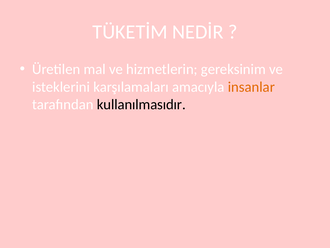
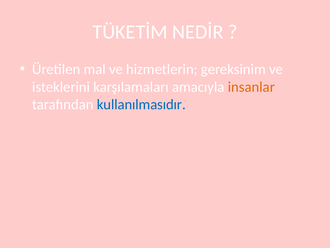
kullanılmasıdır colour: black -> blue
